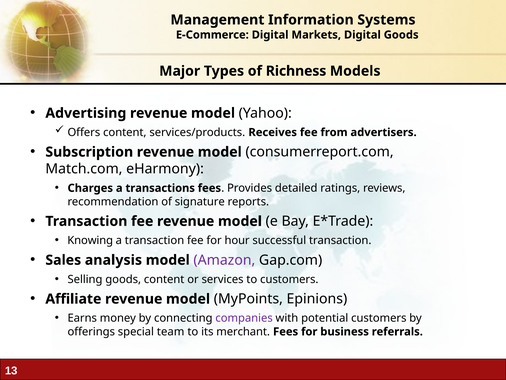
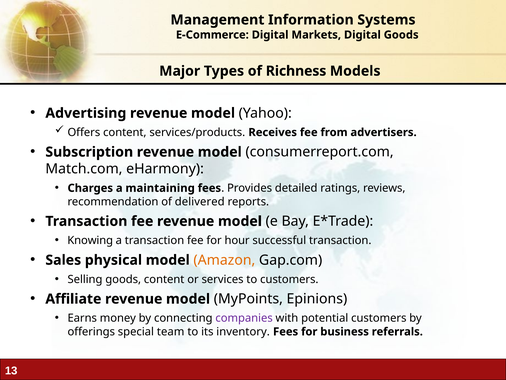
transactions: transactions -> maintaining
signature: signature -> delivered
analysis: analysis -> physical
Amazon colour: purple -> orange
merchant: merchant -> inventory
